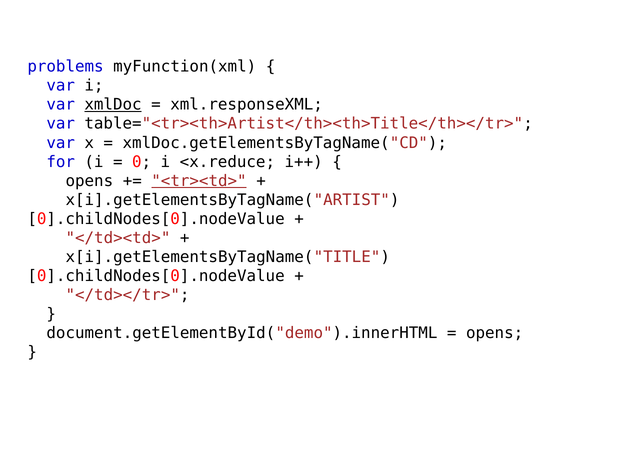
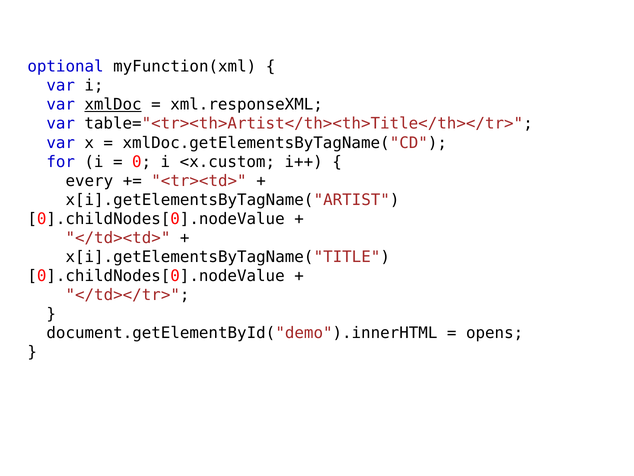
problems: problems -> optional
<x.reduce: <x.reduce -> <x.custom
opens at (89, 181): opens -> every
<tr><td> underline: present -> none
